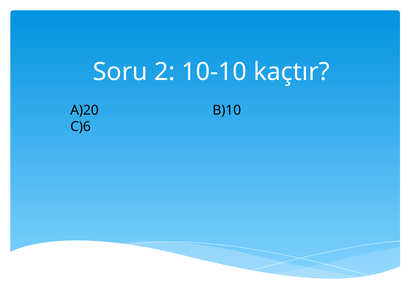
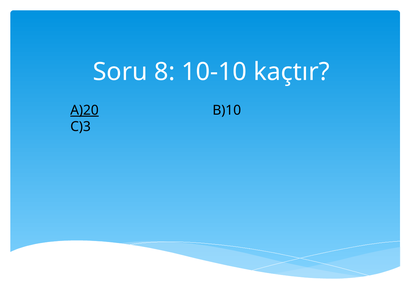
2: 2 -> 8
A)20 underline: none -> present
C)6: C)6 -> C)3
